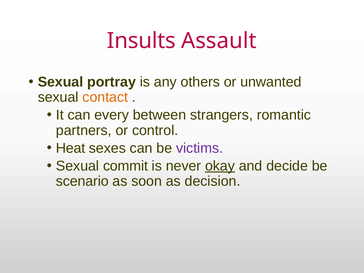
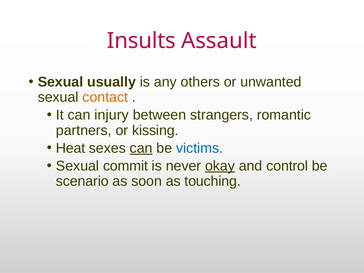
portray: portray -> usually
every: every -> injury
control: control -> kissing
can at (141, 148) underline: none -> present
victims colour: purple -> blue
decide: decide -> control
decision: decision -> touching
